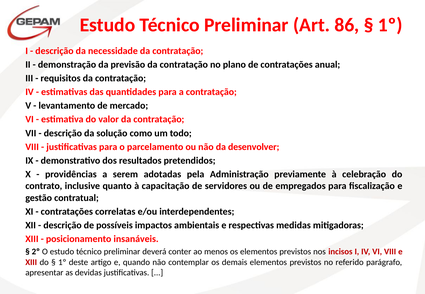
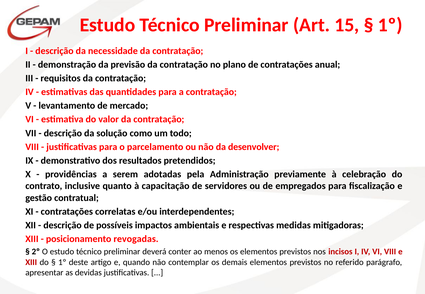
86: 86 -> 15
insanáveis: insanáveis -> revogadas
